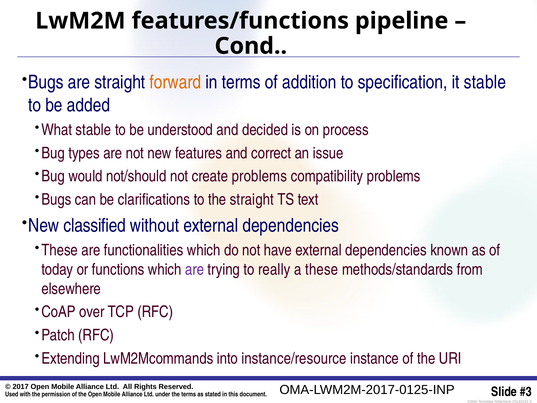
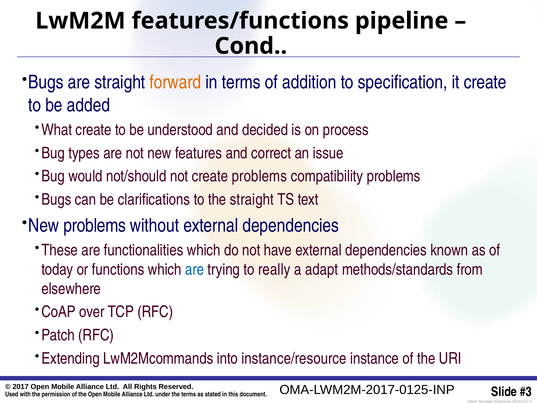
it stable: stable -> create
What stable: stable -> create
New classified: classified -> problems
are at (195, 269) colour: purple -> blue
a these: these -> adapt
